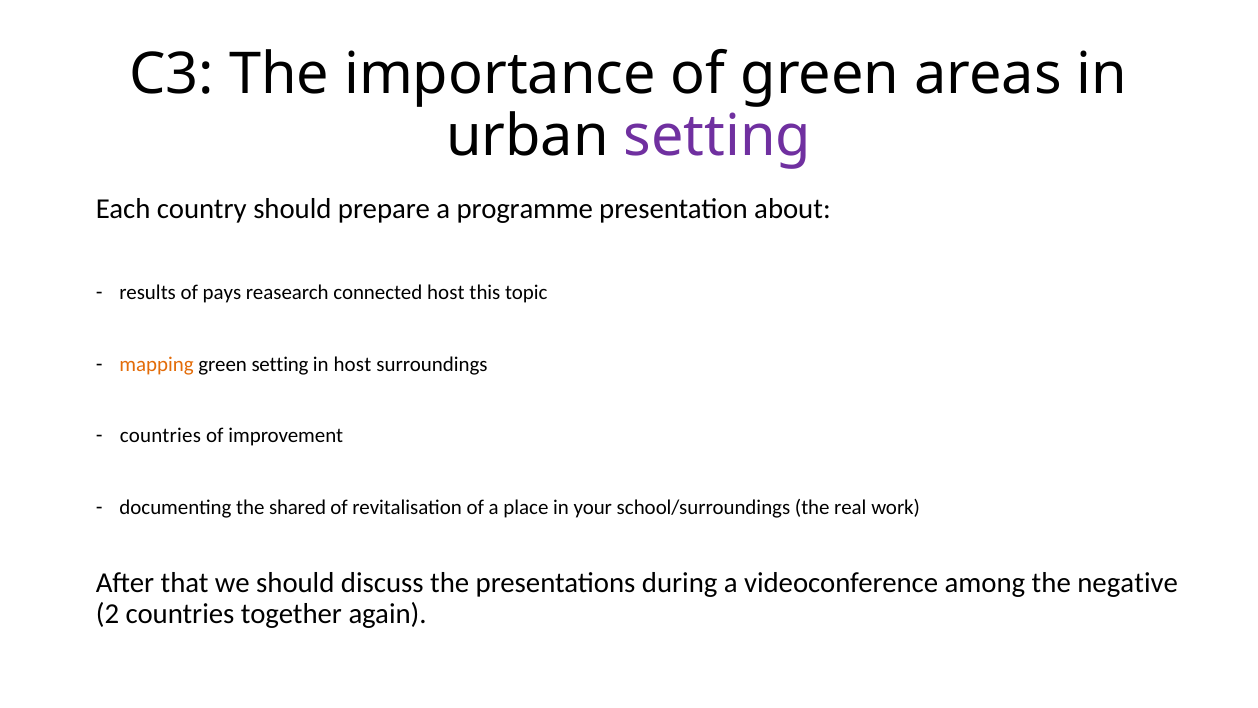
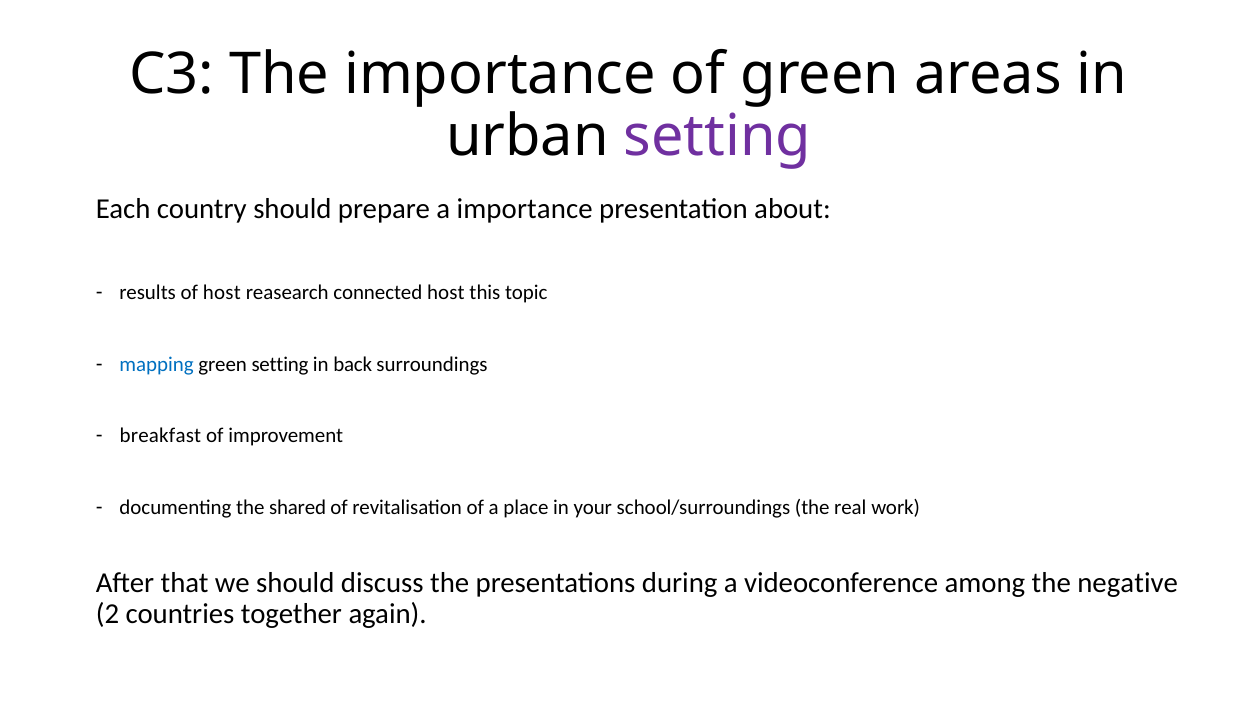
a programme: programme -> importance
of pays: pays -> host
mapping colour: orange -> blue
in host: host -> back
countries at (160, 436): countries -> breakfast
